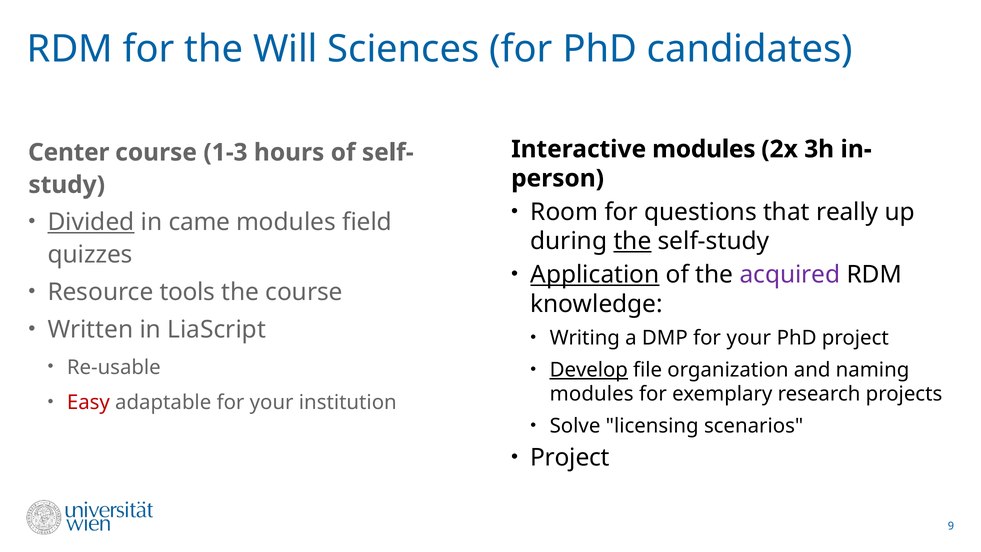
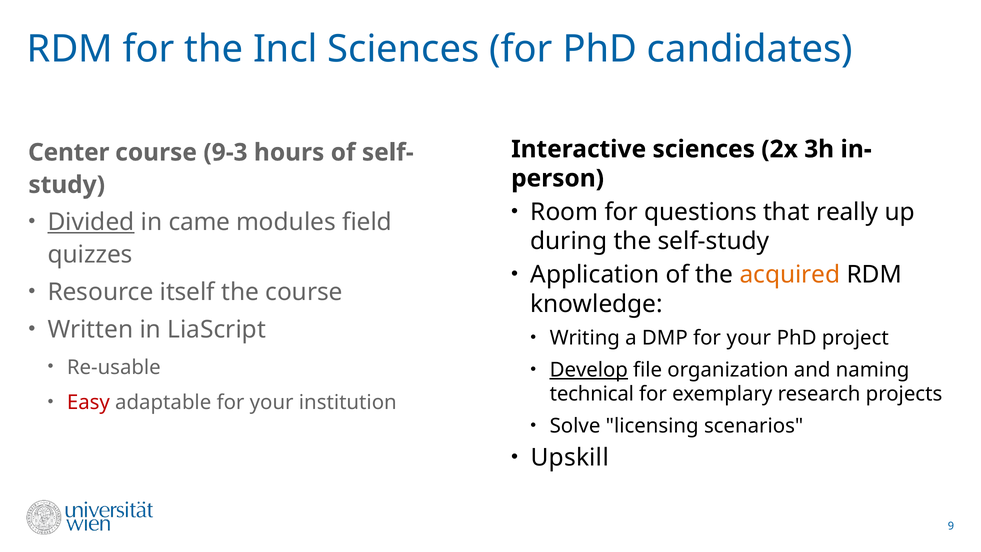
Will: Will -> Incl
Interactive modules: modules -> sciences
1-3: 1-3 -> 9-3
the at (632, 241) underline: present -> none
Application underline: present -> none
acquired colour: purple -> orange
tools: tools -> itself
modules at (592, 394): modules -> technical
Project at (570, 457): Project -> Upskill
